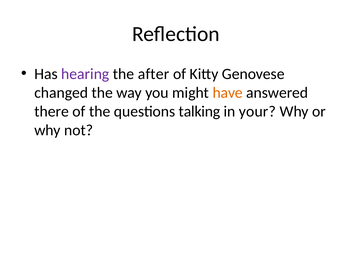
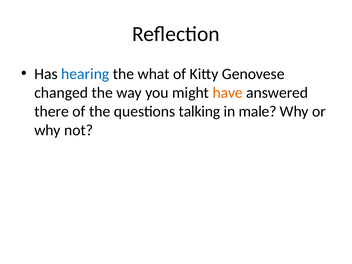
hearing colour: purple -> blue
after: after -> what
your: your -> male
